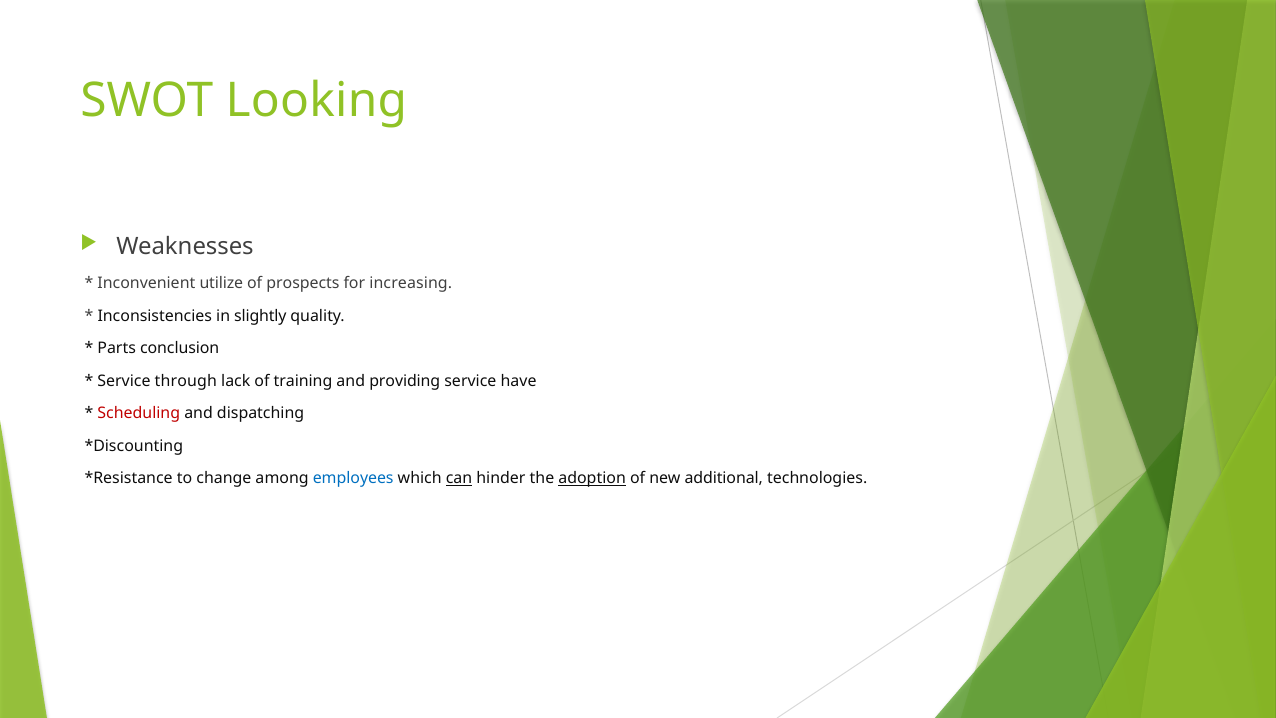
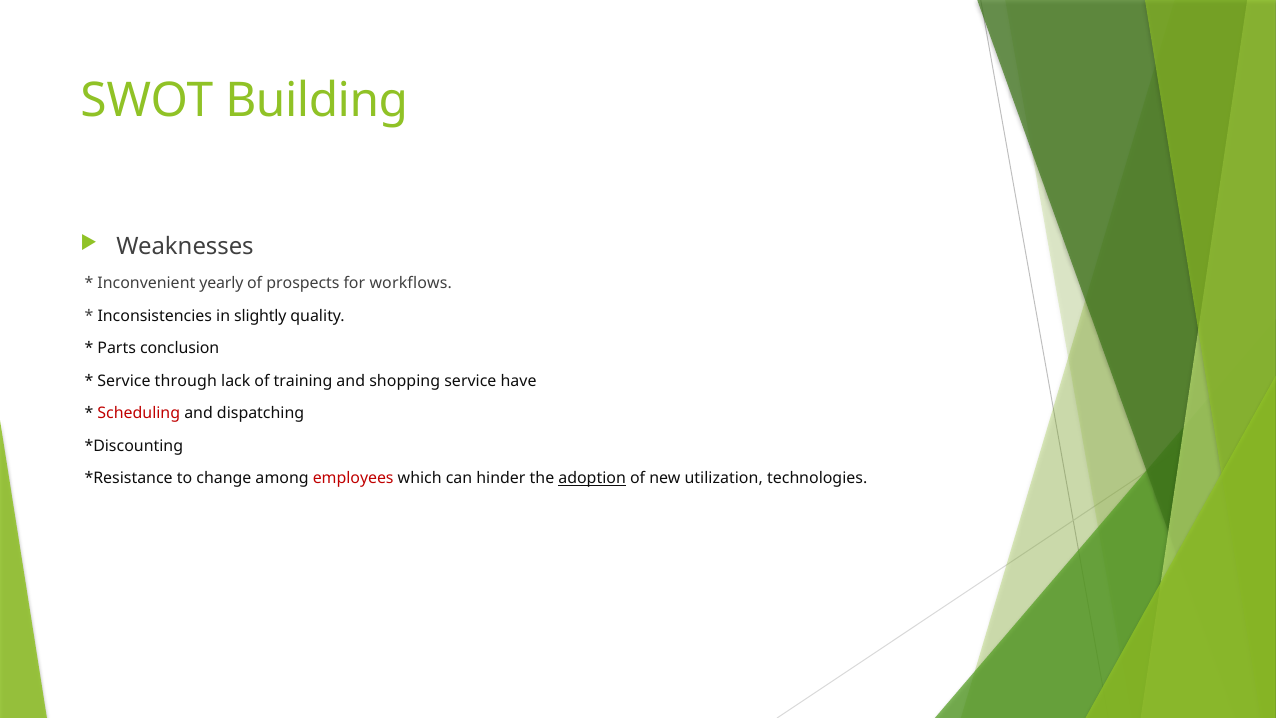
Looking: Looking -> Building
utilize: utilize -> yearly
increasing: increasing -> workflows
providing: providing -> shopping
employees colour: blue -> red
can underline: present -> none
additional: additional -> utilization
